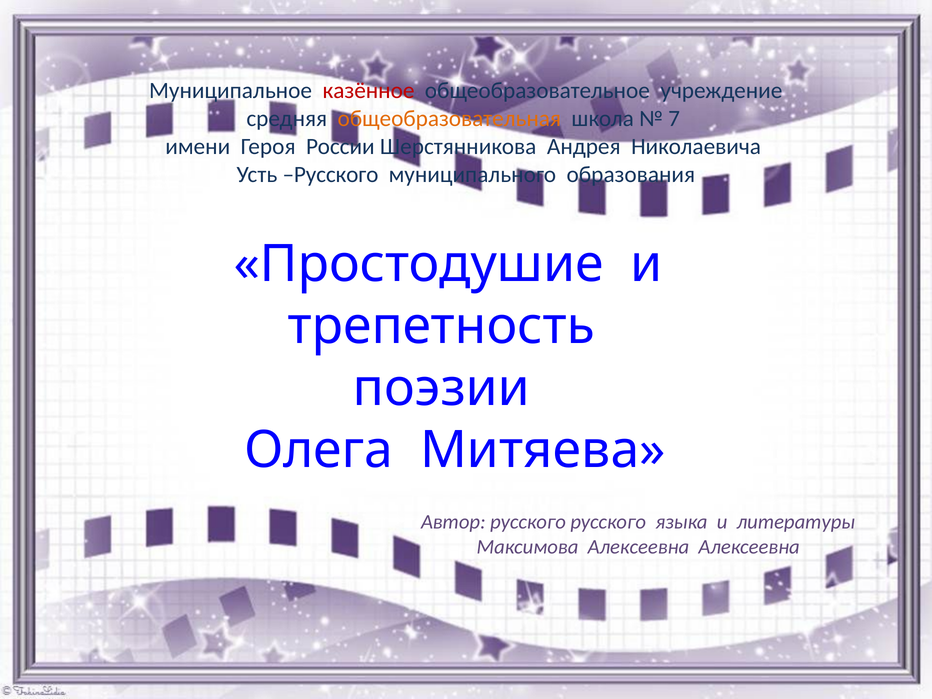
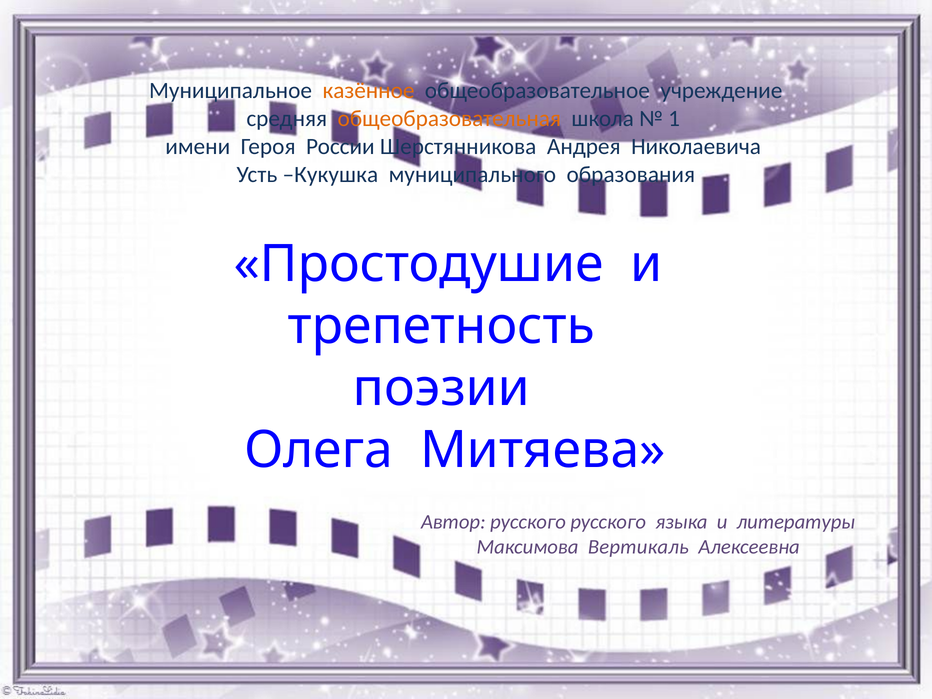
казённое colour: red -> orange
7: 7 -> 1
Усть Русского: Русского -> Кукушка
Максимова Алексеевна: Алексеевна -> Вертикаль
